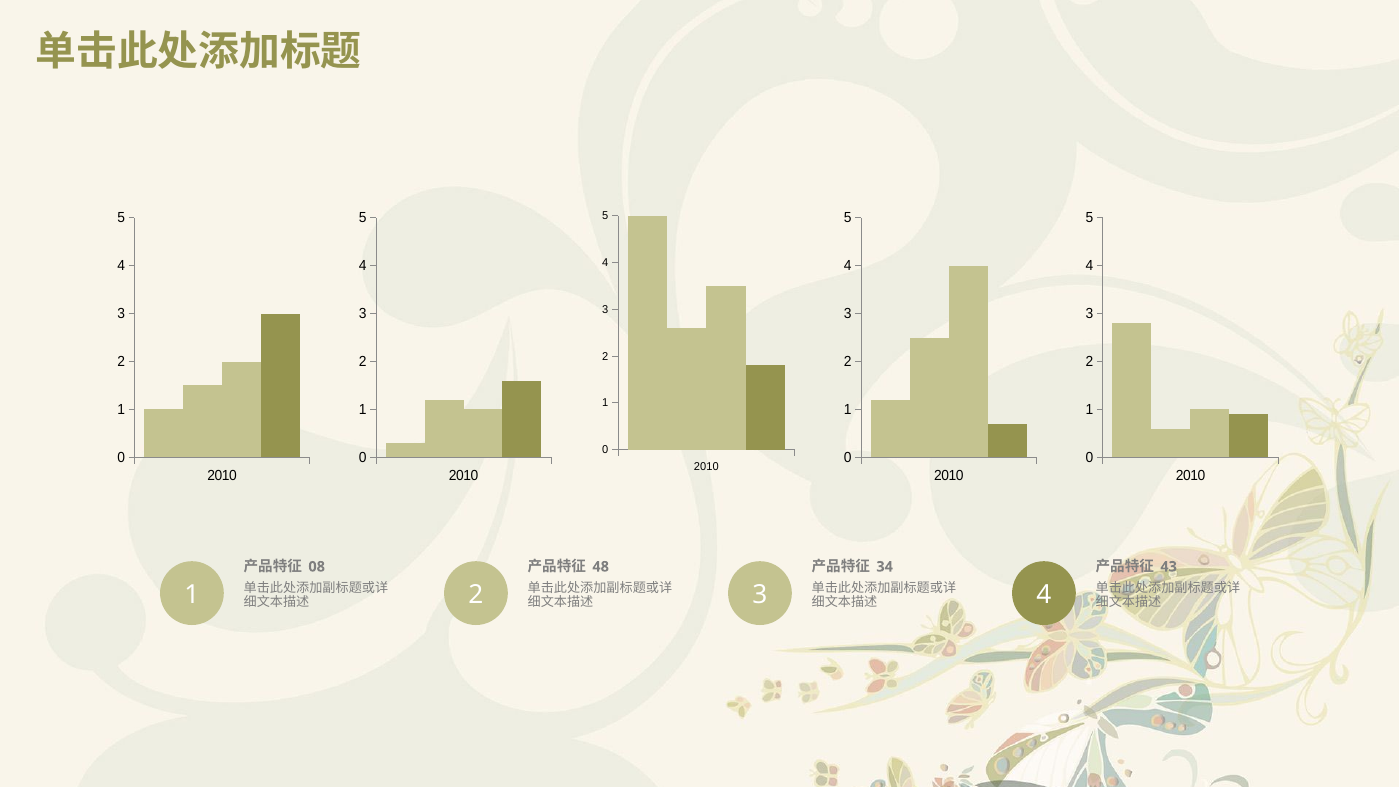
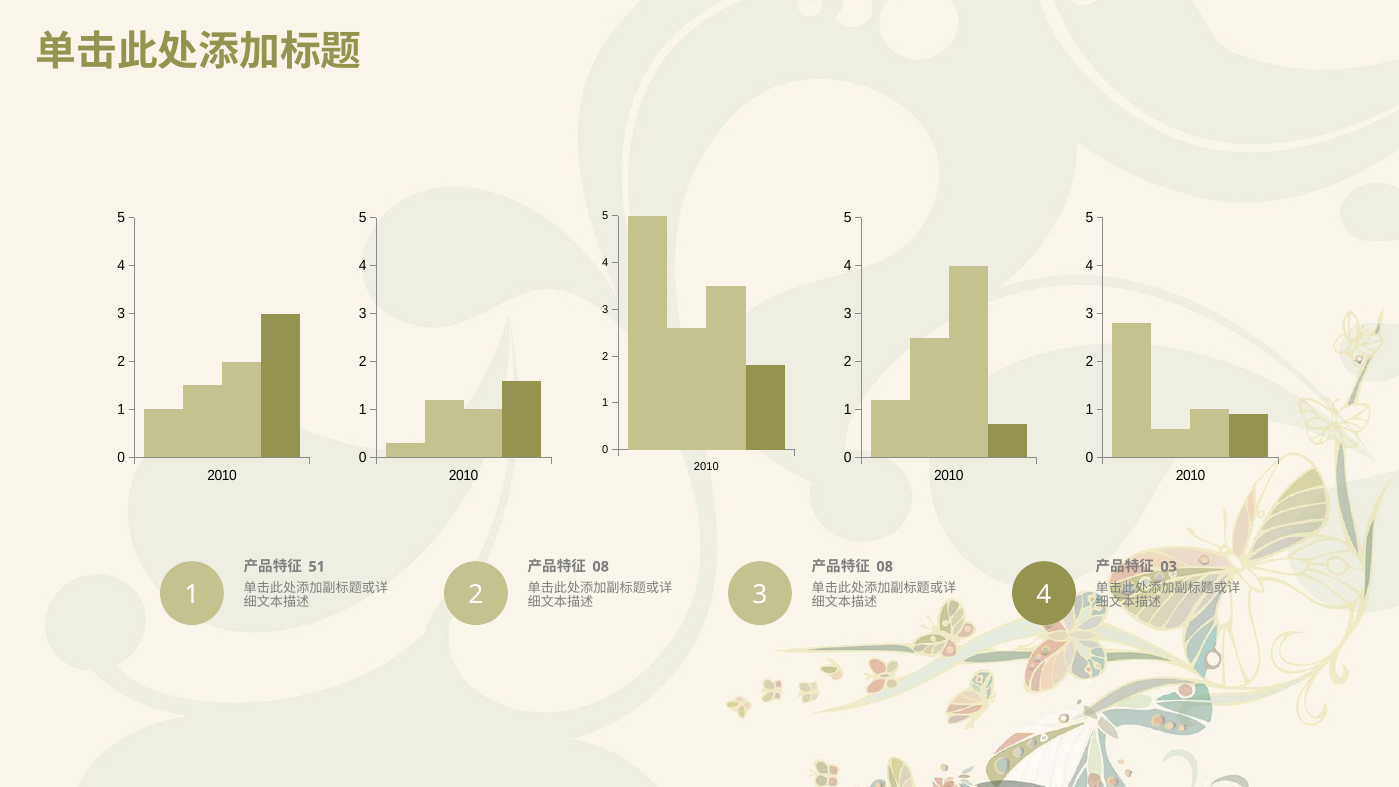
08: 08 -> 51
48 at (601, 567): 48 -> 08
34 at (885, 567): 34 -> 08
43: 43 -> 03
